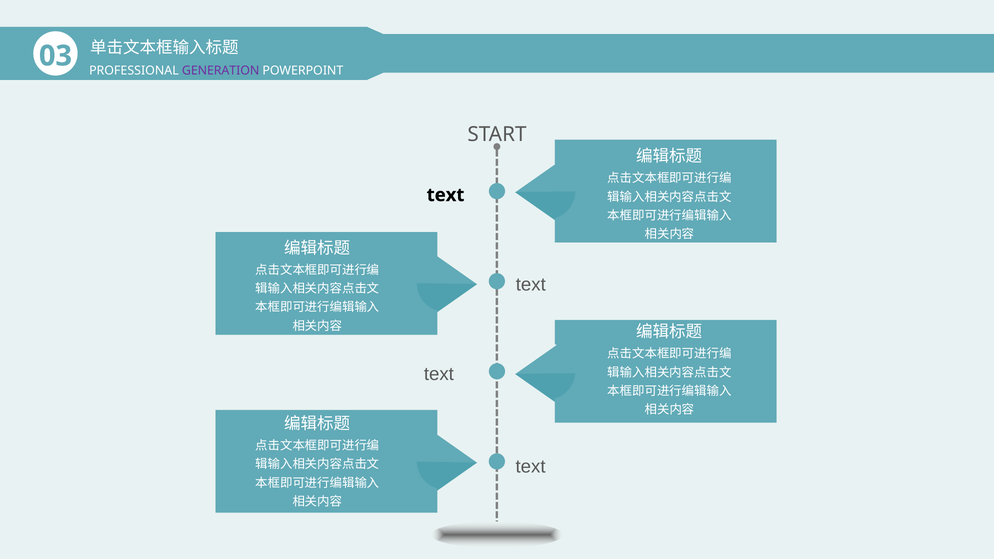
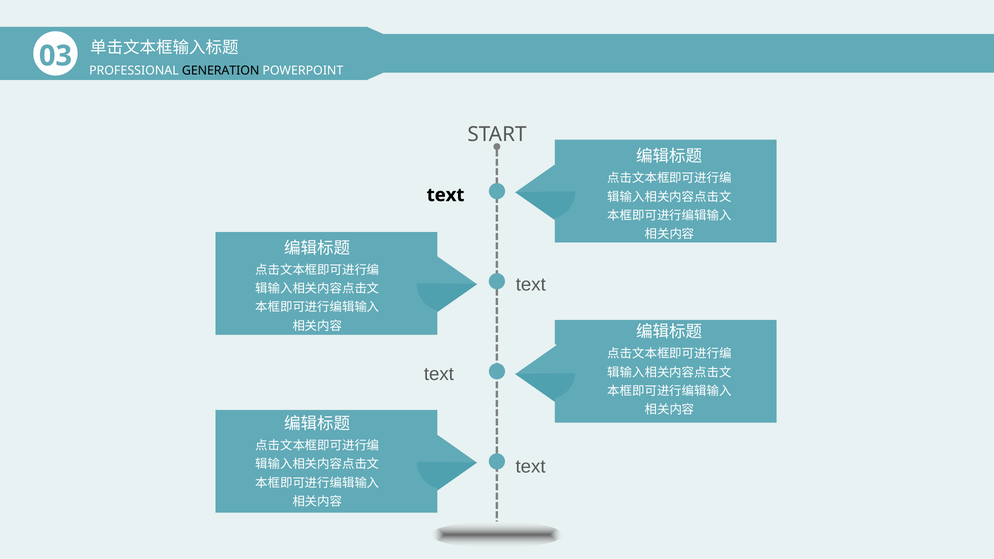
GENERATION colour: purple -> black
